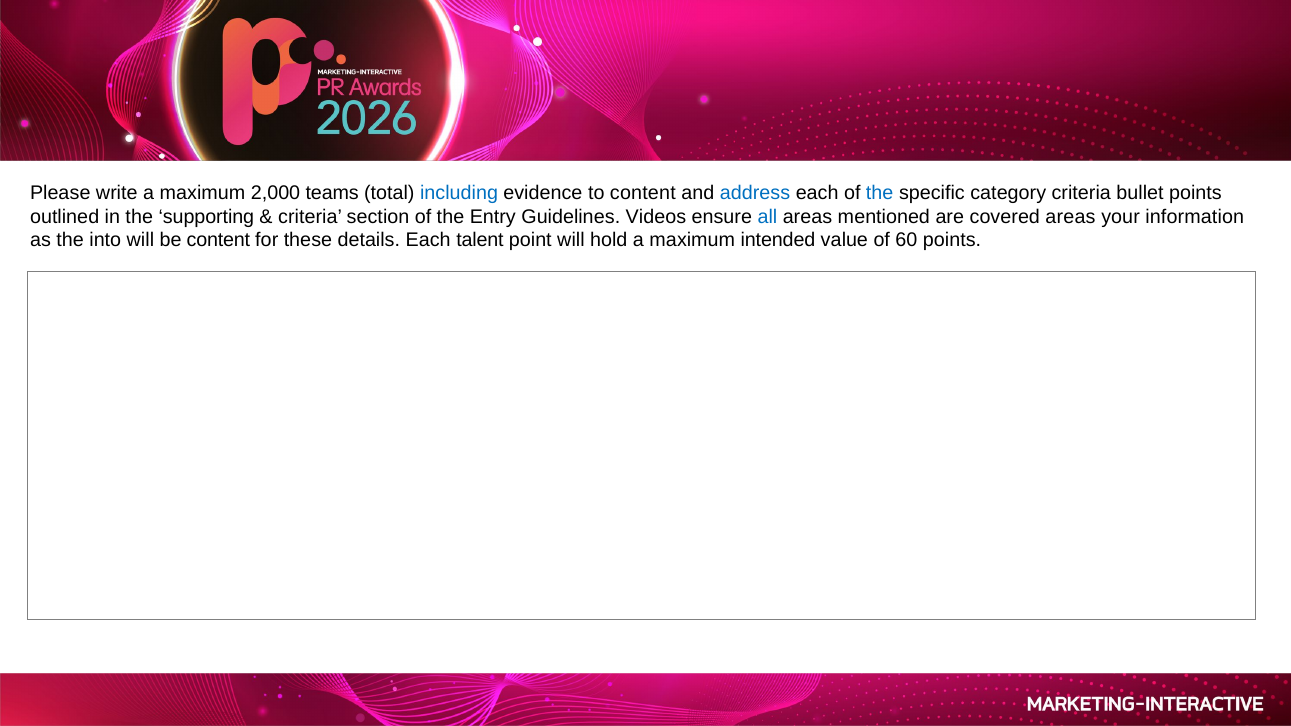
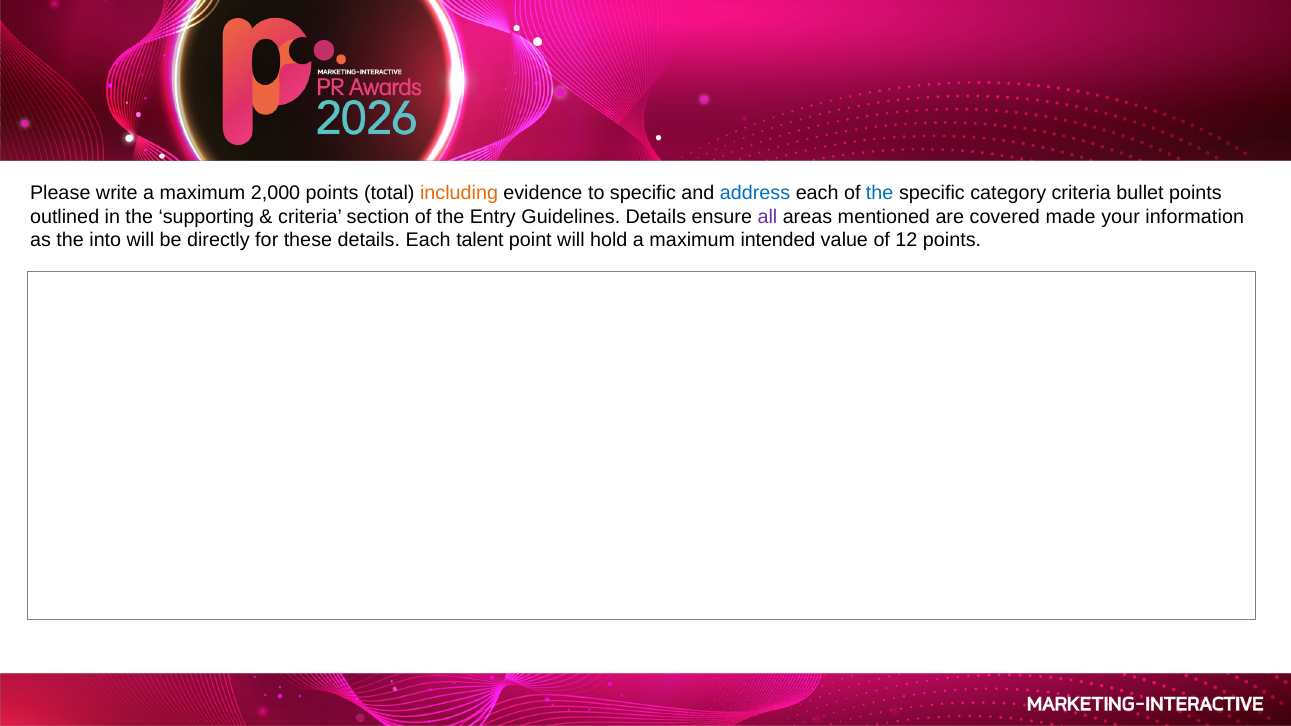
2,000 teams: teams -> points
including colour: blue -> orange
to content: content -> specific
Guidelines Videos: Videos -> Details
all colour: blue -> purple
covered areas: areas -> made
be content: content -> directly
60: 60 -> 12
